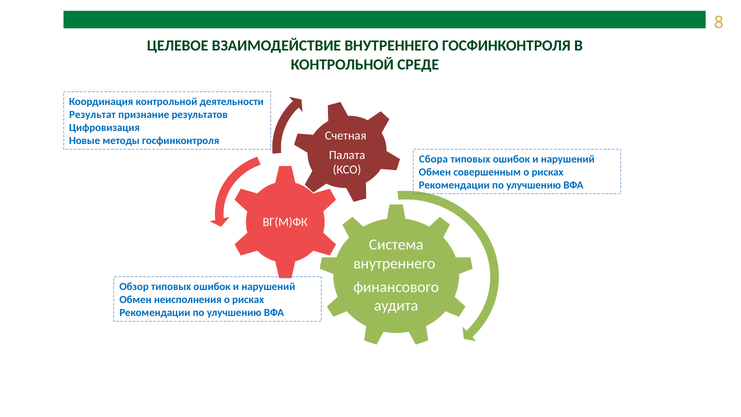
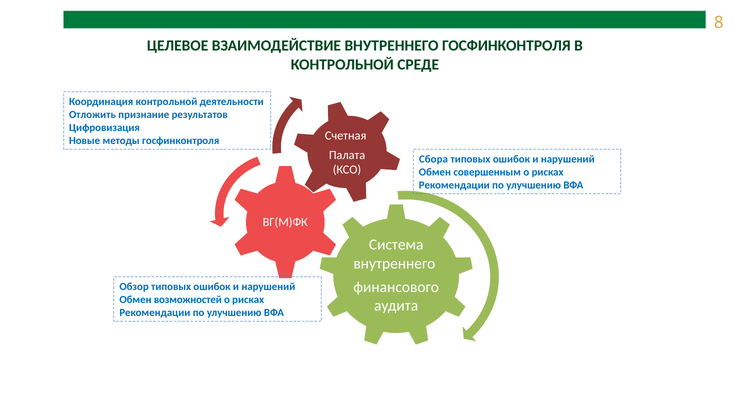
Результат: Результат -> Отложить
неисполнения: неисполнения -> возможностей
